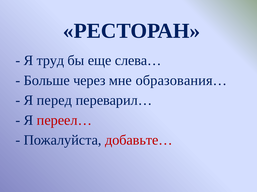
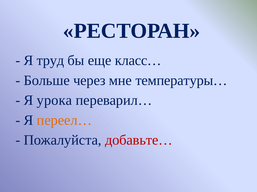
слева…: слева… -> класс…
образования…: образования… -> температуры…
перед: перед -> урока
переел… colour: red -> orange
